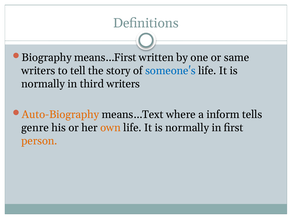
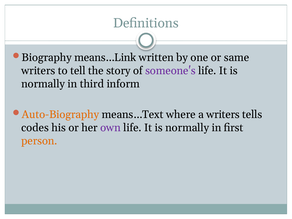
means…First: means…First -> means…Link
someone's colour: blue -> purple
third writers: writers -> inform
a inform: inform -> writers
genre: genre -> codes
own colour: orange -> purple
